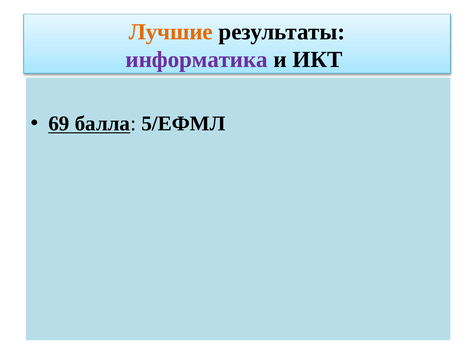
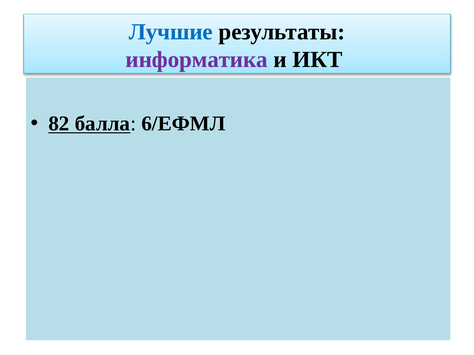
Лучшие colour: orange -> blue
69: 69 -> 82
5/ЕФМЛ: 5/ЕФМЛ -> 6/ЕФМЛ
